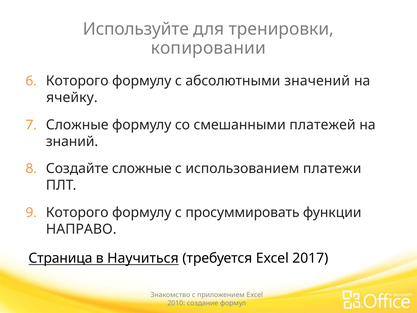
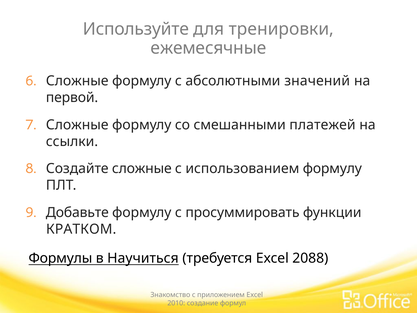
копировании: копировании -> ежемесячные
Которого at (77, 81): Которого -> Сложные
ячейку: ячейку -> первой
знаний: знаний -> ссылки
использованием платежи: платежи -> формулу
Которого at (77, 212): Которого -> Добавьте
НАПРАВО: НАПРАВО -> КРАТКОМ
Страница: Страница -> Формулы
2017: 2017 -> 2088
